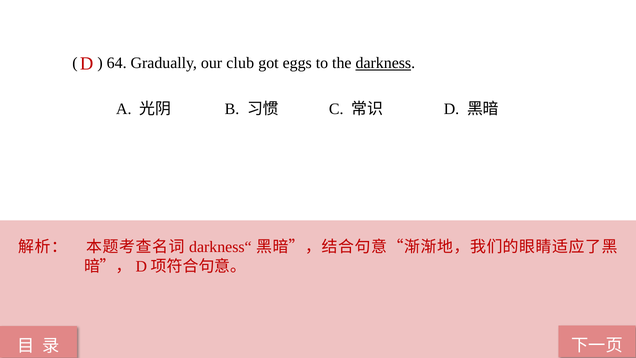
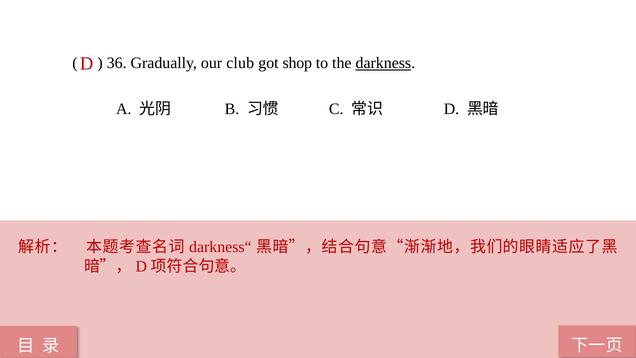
64: 64 -> 36
eggs: eggs -> shop
